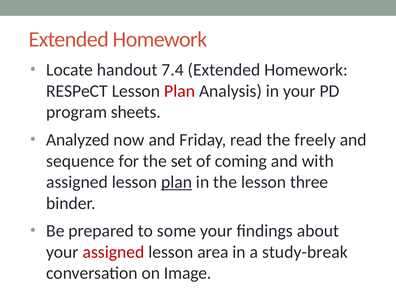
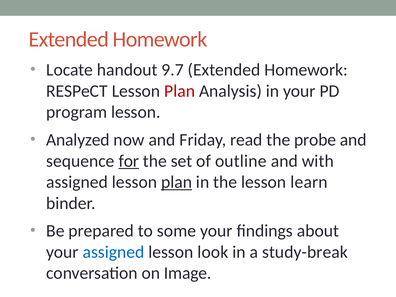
7.4: 7.4 -> 9.7
program sheets: sheets -> lesson
freely: freely -> probe
for underline: none -> present
coming: coming -> outline
three: three -> learn
assigned at (113, 252) colour: red -> blue
area: area -> look
